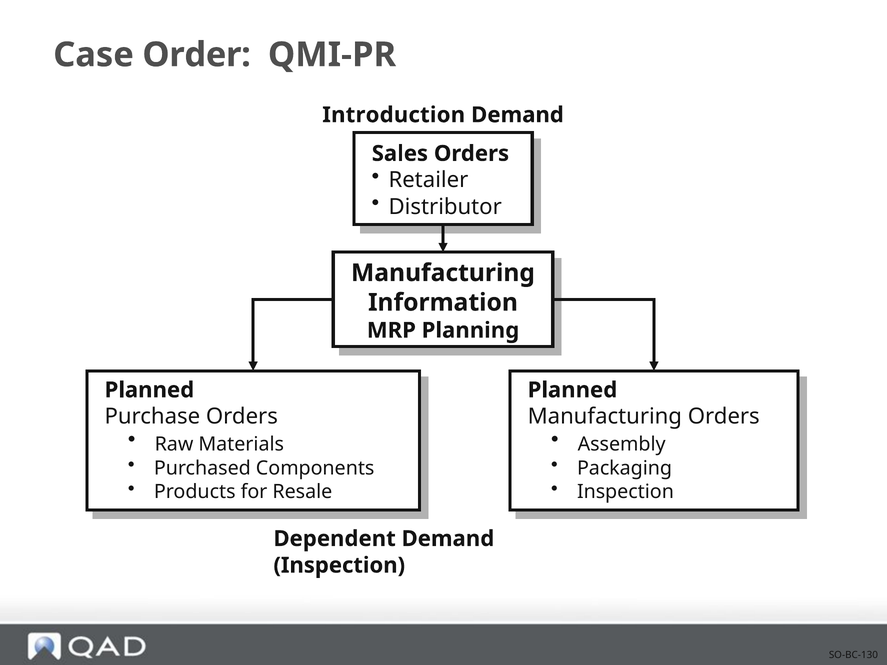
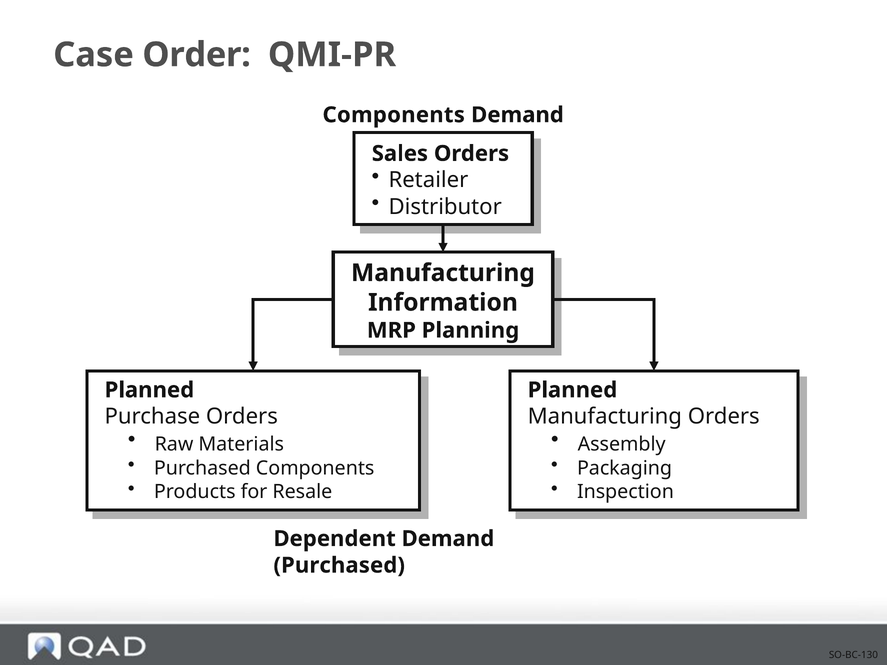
Introduction at (394, 115): Introduction -> Components
Inspection at (339, 566): Inspection -> Purchased
